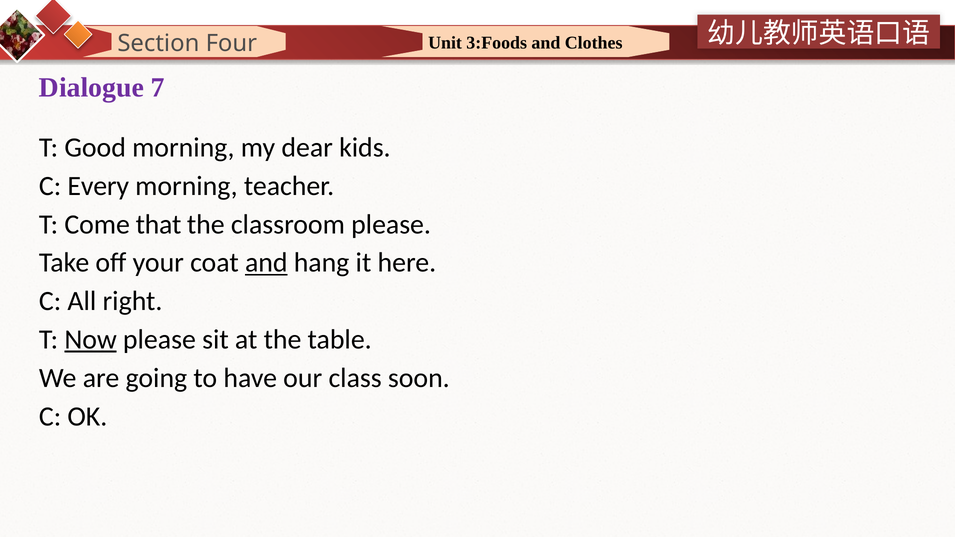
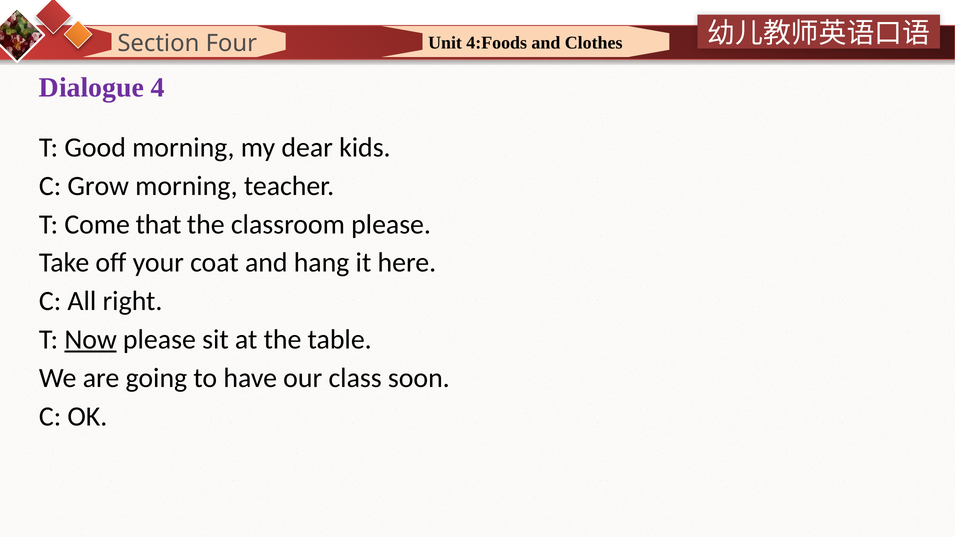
3:Foods: 3:Foods -> 4:Foods
7: 7 -> 4
Every: Every -> Grow
and at (266, 263) underline: present -> none
